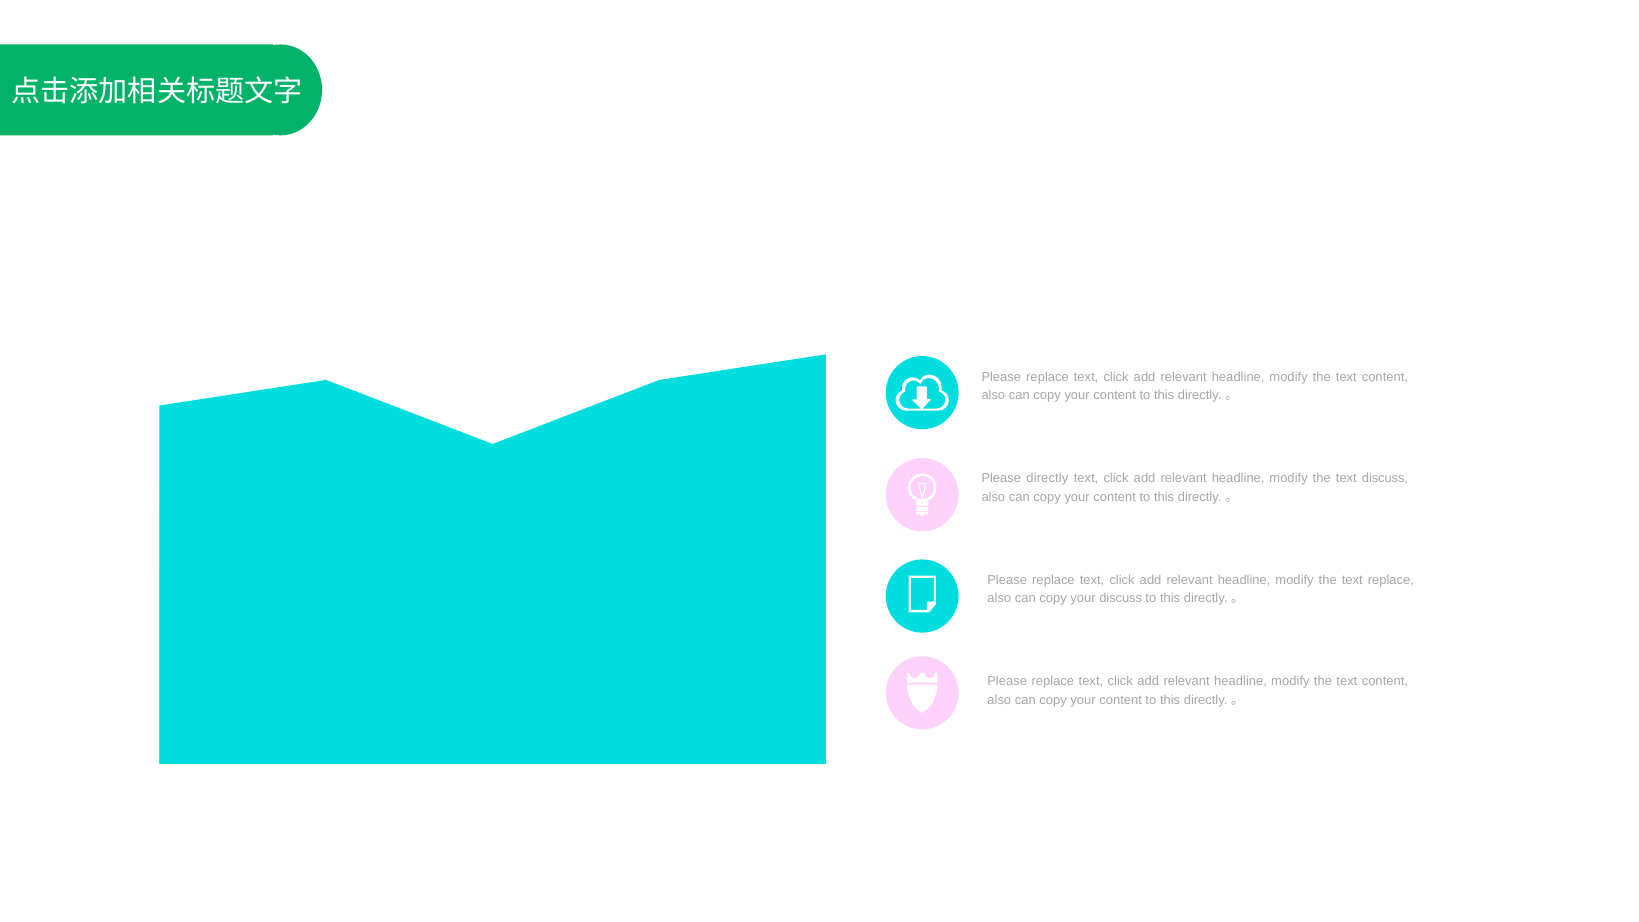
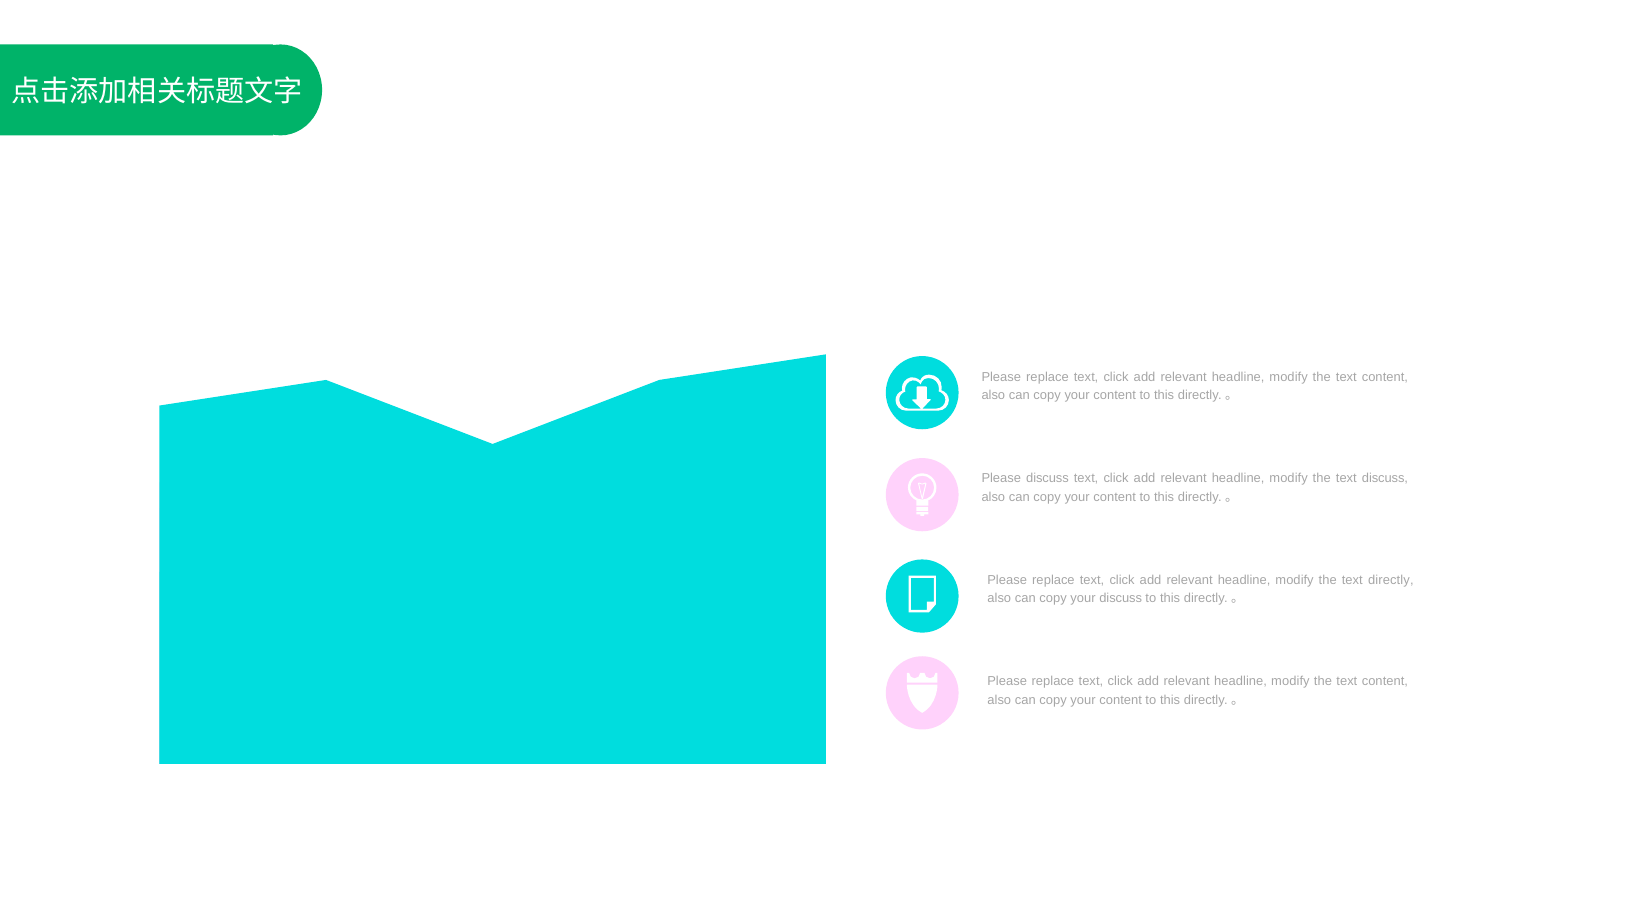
Please directly: directly -> discuss
text replace: replace -> directly
